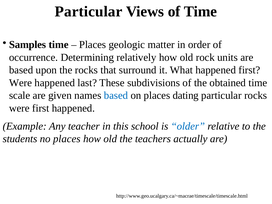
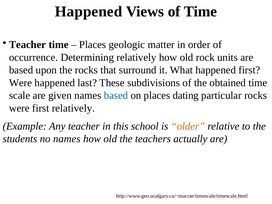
Particular at (89, 11): Particular -> Happened
Samples at (28, 45): Samples -> Teacher
first happened: happened -> relatively
older colour: blue -> orange
no places: places -> names
